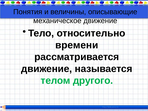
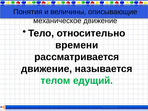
другого: другого -> едущий
